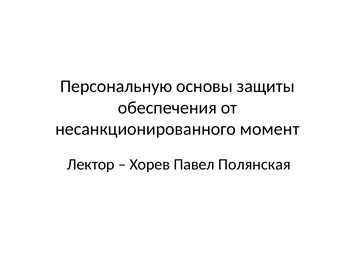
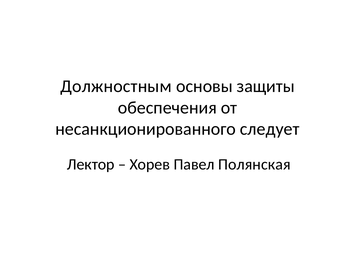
Персональную: Персональную -> Должностным
момент: момент -> следует
